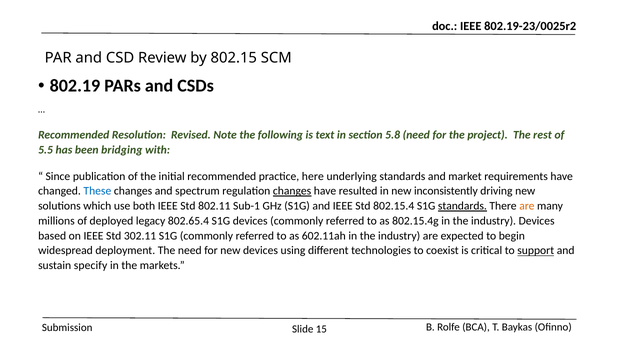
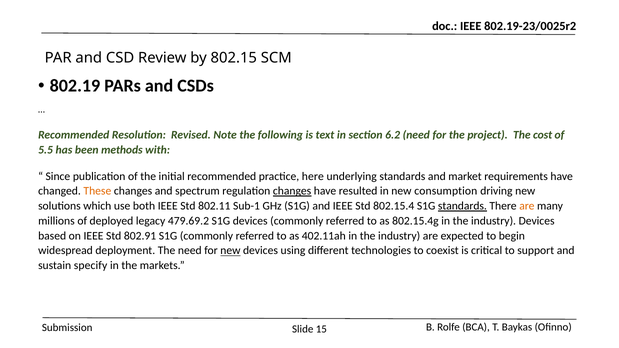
5.8: 5.8 -> 6.2
rest: rest -> cost
bridging: bridging -> methods
These colour: blue -> orange
inconsistently: inconsistently -> consumption
802.65.4: 802.65.4 -> 479.69.2
302.11: 302.11 -> 802.91
602.11ah: 602.11ah -> 402.11ah
new at (230, 251) underline: none -> present
support underline: present -> none
